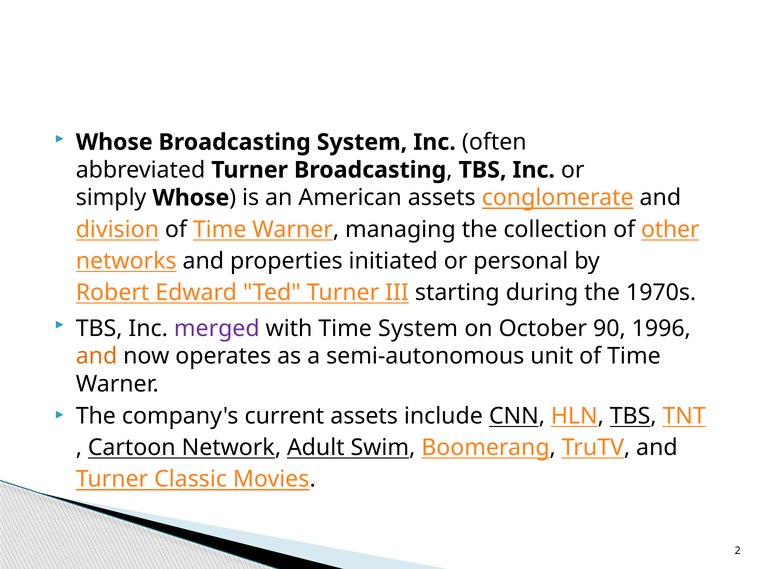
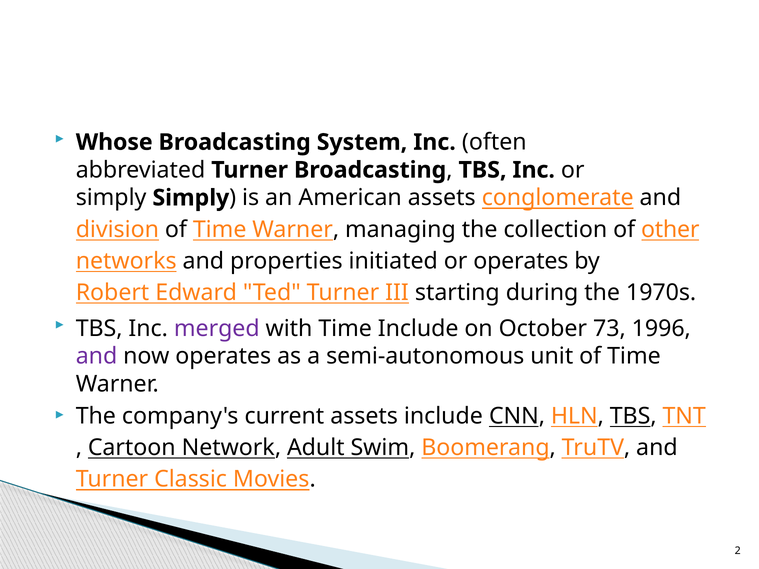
simply Whose: Whose -> Simply
or personal: personal -> operates
Time System: System -> Include
90: 90 -> 73
and at (97, 356) colour: orange -> purple
